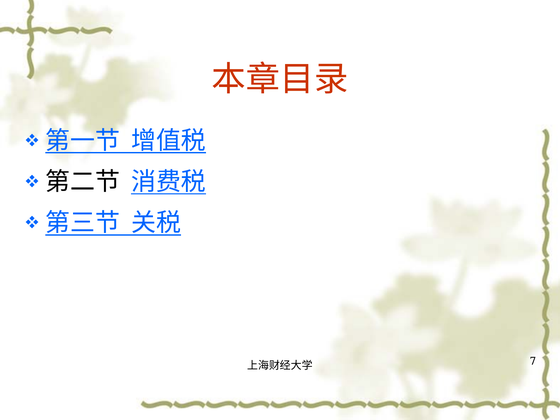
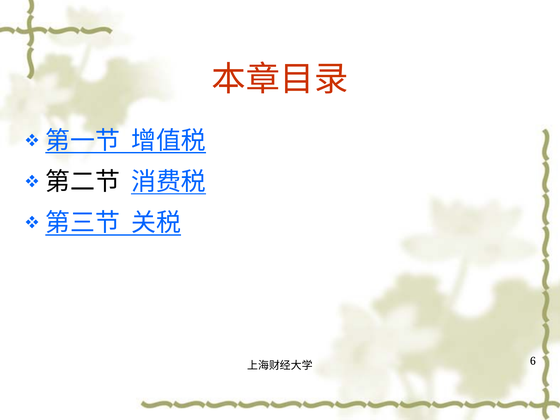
7: 7 -> 6
